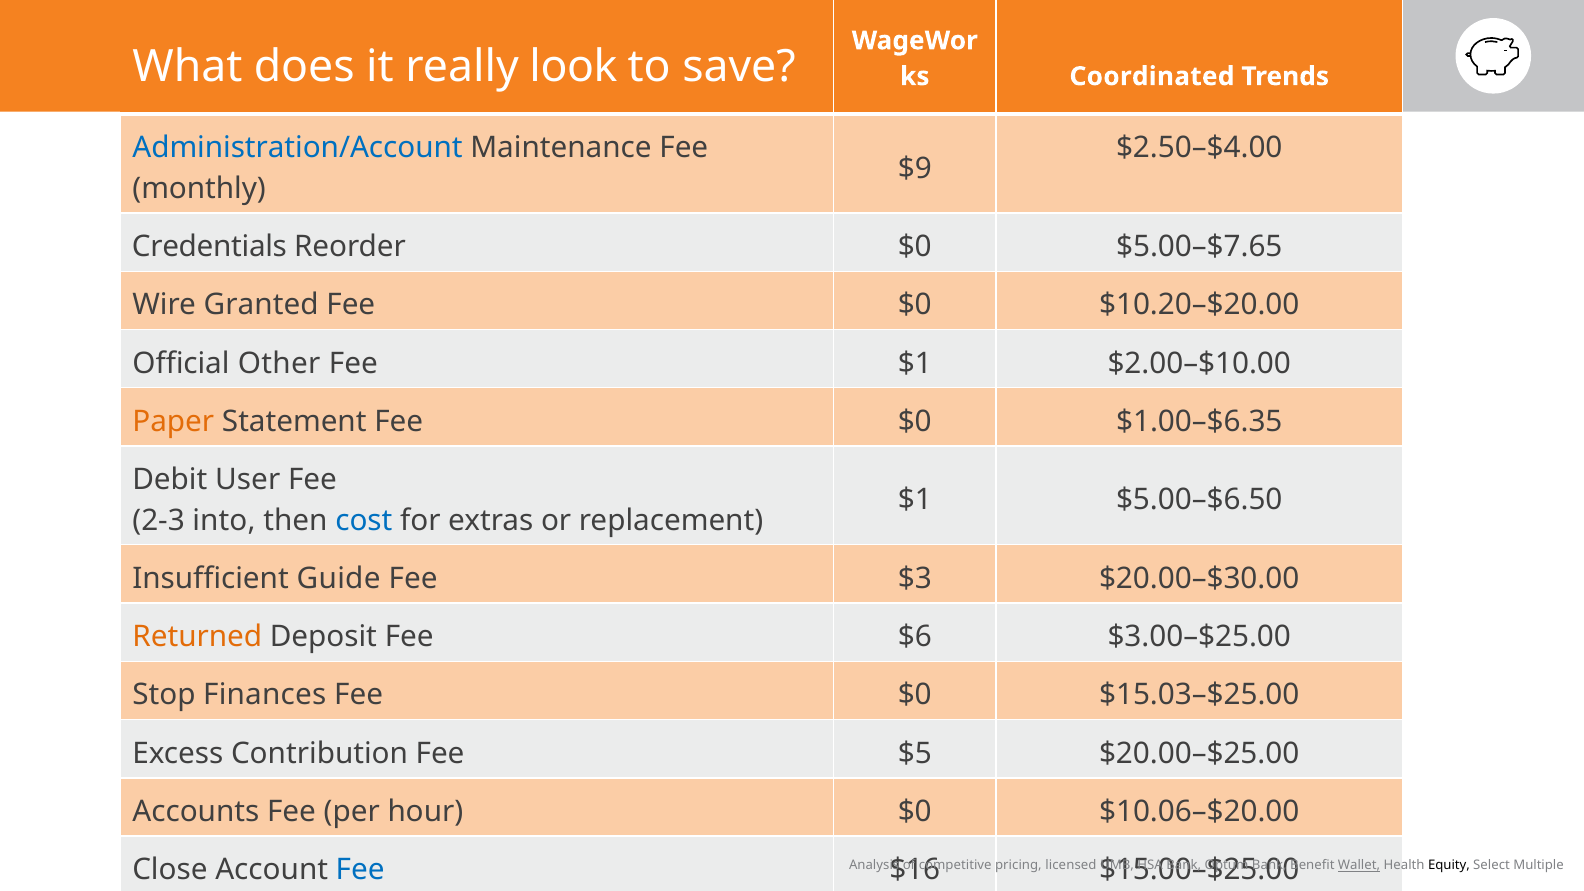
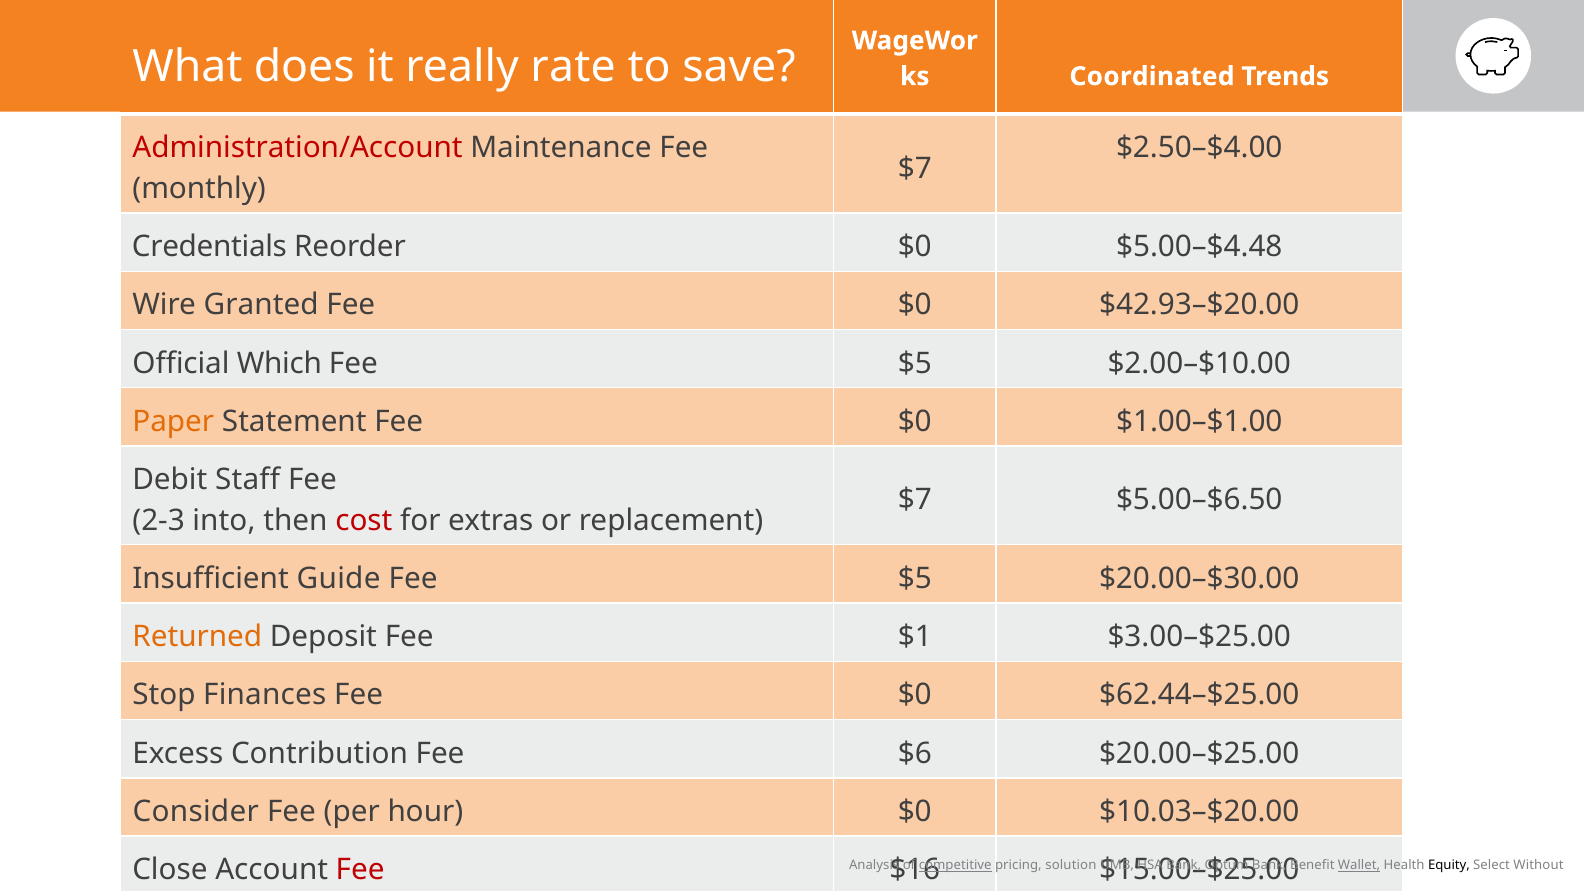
look: look -> rate
Administration/Account colour: blue -> red
$9 at (915, 168): $9 -> $7
$5.00–$7.65: $5.00–$7.65 -> $5.00–$4.48
$10.20–$20.00: $10.20–$20.00 -> $42.93–$20.00
Other: Other -> Which
$1 at (915, 363): $1 -> $5
$1.00–$6.35: $1.00–$6.35 -> $1.00–$1.00
User: User -> Staff
$1 at (915, 500): $1 -> $7
cost colour: blue -> red
$3 at (915, 578): $3 -> $5
$6: $6 -> $1
$15.03–$25.00: $15.03–$25.00 -> $62.44–$25.00
$5: $5 -> $6
Accounts: Accounts -> Consider
$10.06–$20.00: $10.06–$20.00 -> $10.03–$20.00
Fee at (360, 870) colour: blue -> red
competitive underline: none -> present
licensed: licensed -> solution
Multiple: Multiple -> Without
